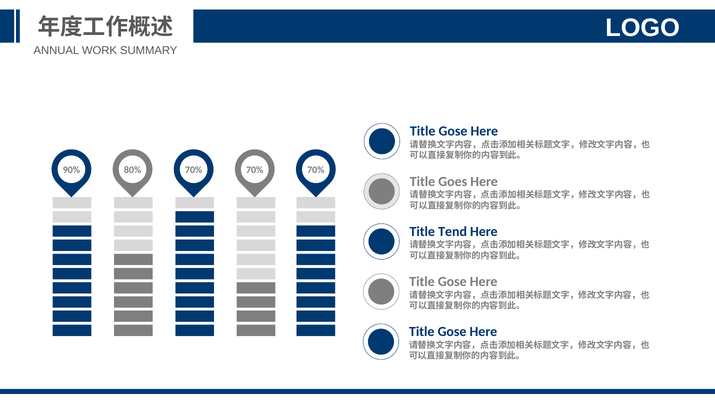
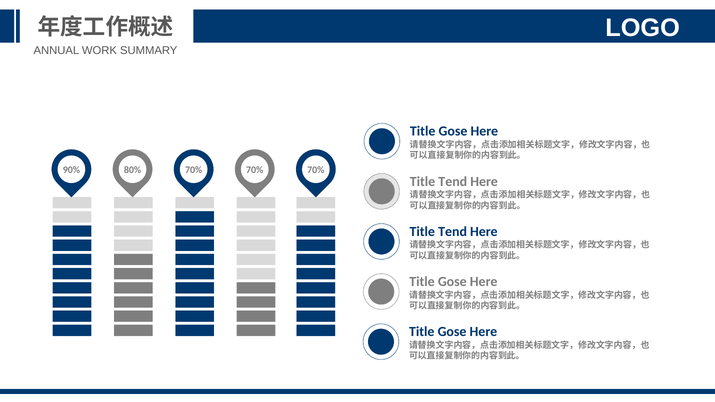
Goes at (453, 182): Goes -> Tend
